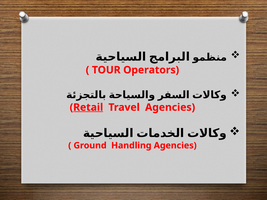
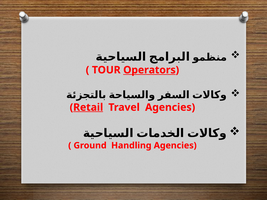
Operators underline: none -> present
